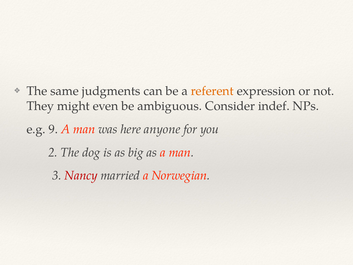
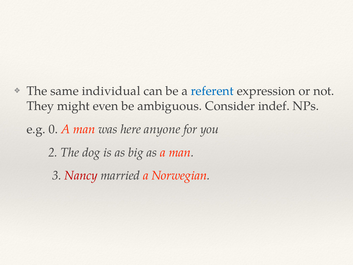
judgments: judgments -> individual
referent colour: orange -> blue
9: 9 -> 0
